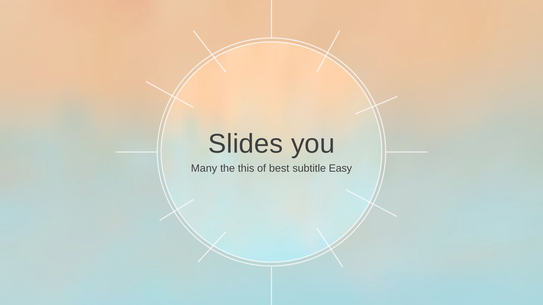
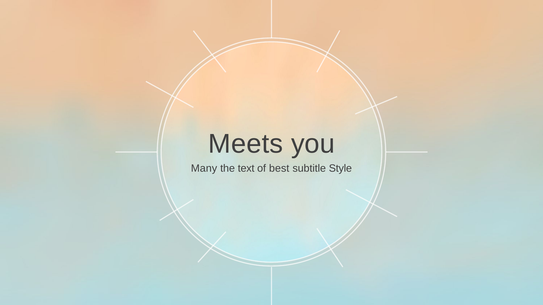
Slides: Slides -> Meets
this: this -> text
Easy: Easy -> Style
